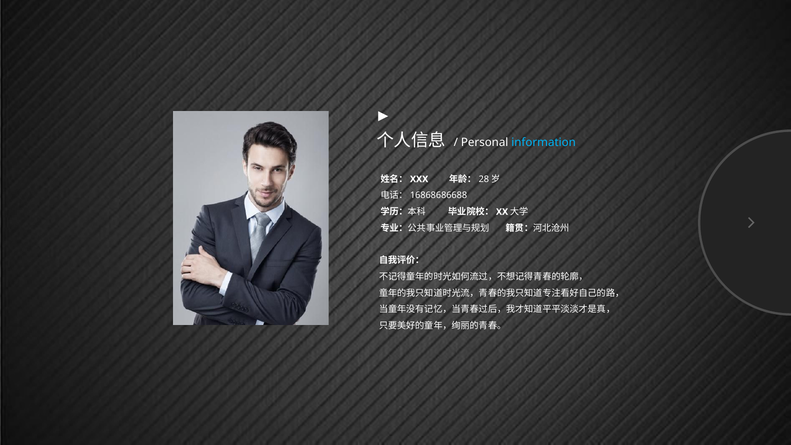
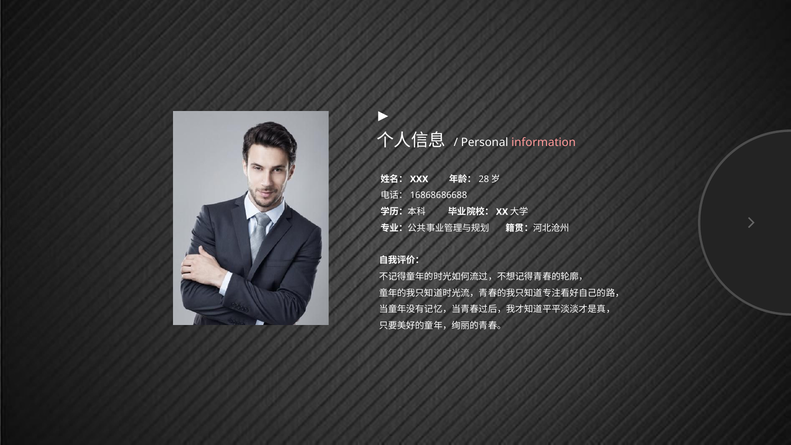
information colour: light blue -> pink
